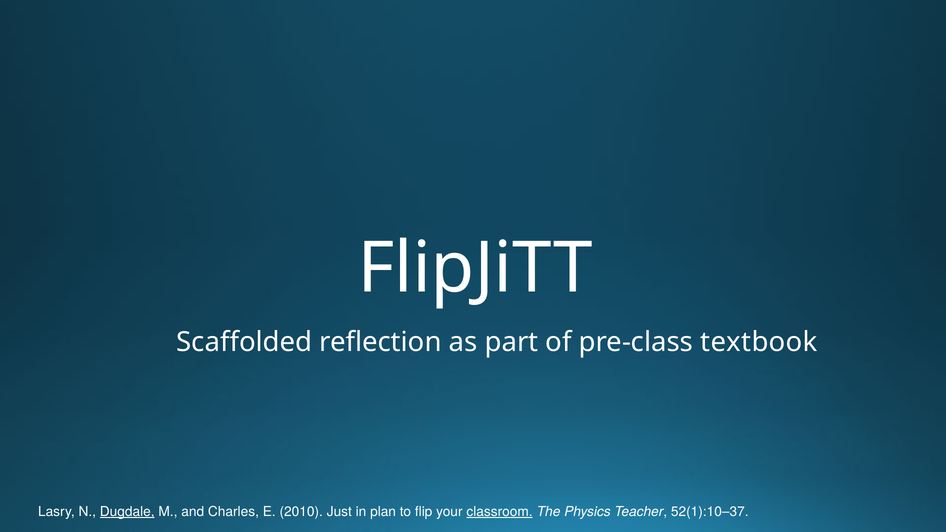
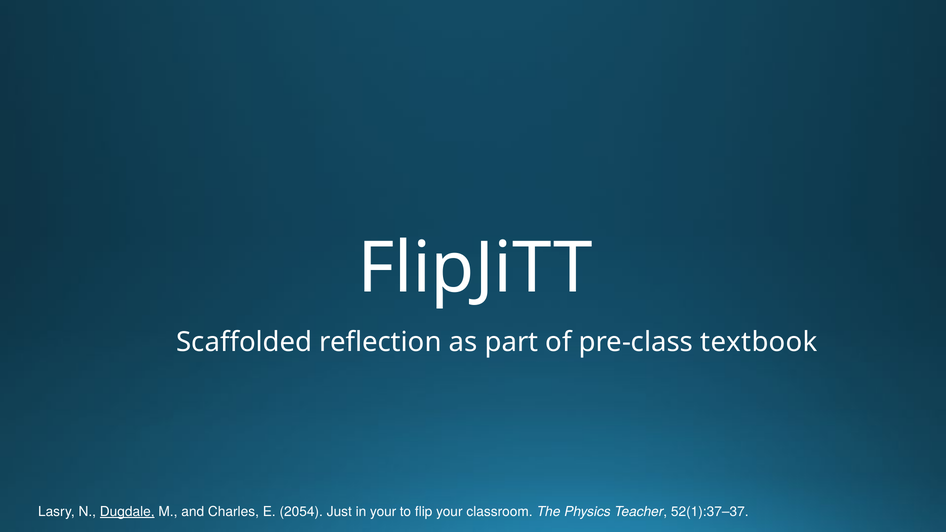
2010: 2010 -> 2054
in plan: plan -> your
classroom underline: present -> none
52(1):10–37: 52(1):10–37 -> 52(1):37–37
